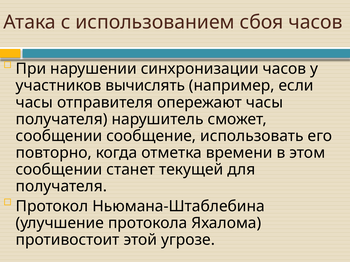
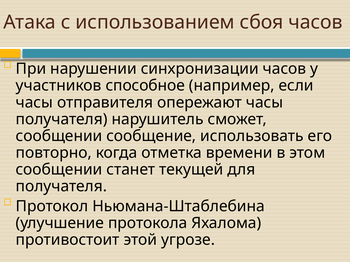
вычислять: вычислять -> способное
